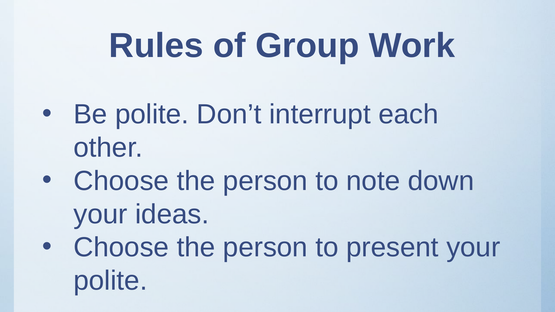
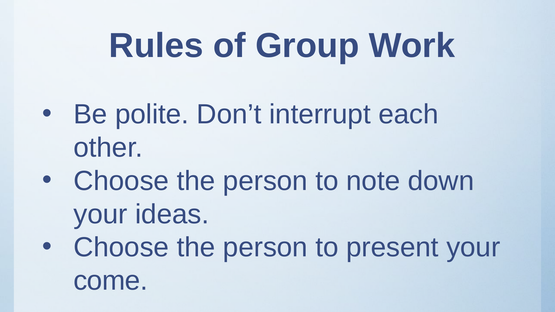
polite at (110, 281): polite -> come
